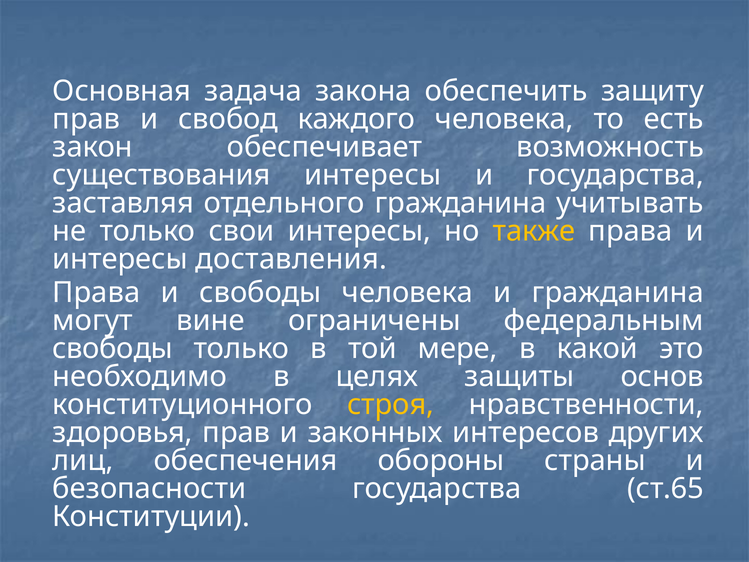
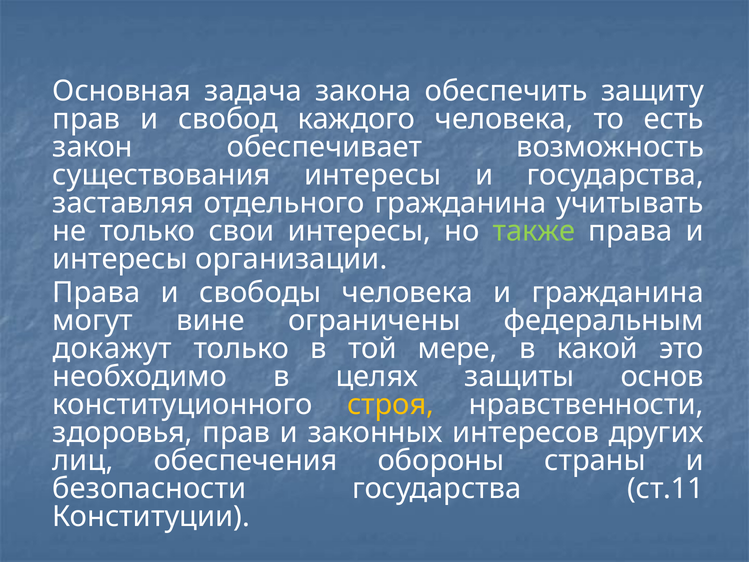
также colour: yellow -> light green
доставления: доставления -> организации
свободы at (113, 349): свободы -> докажут
ст.65: ст.65 -> ст.11
